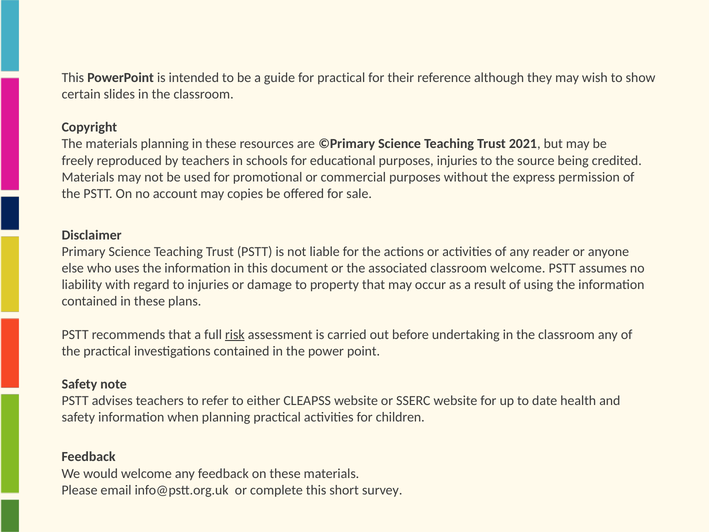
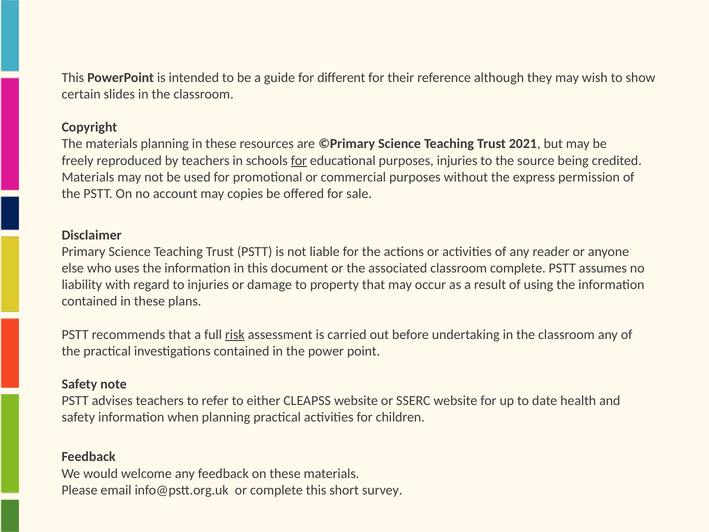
for practical: practical -> different
for at (299, 160) underline: none -> present
classroom welcome: welcome -> complete
